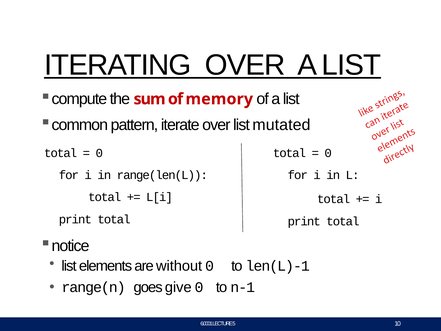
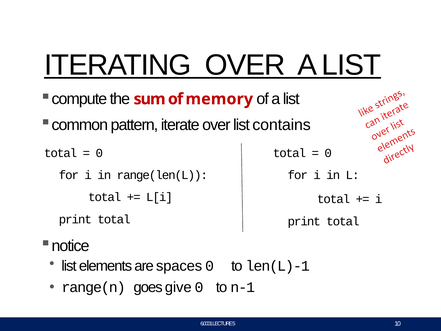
mutated: mutated -> contains
without: without -> spaces
